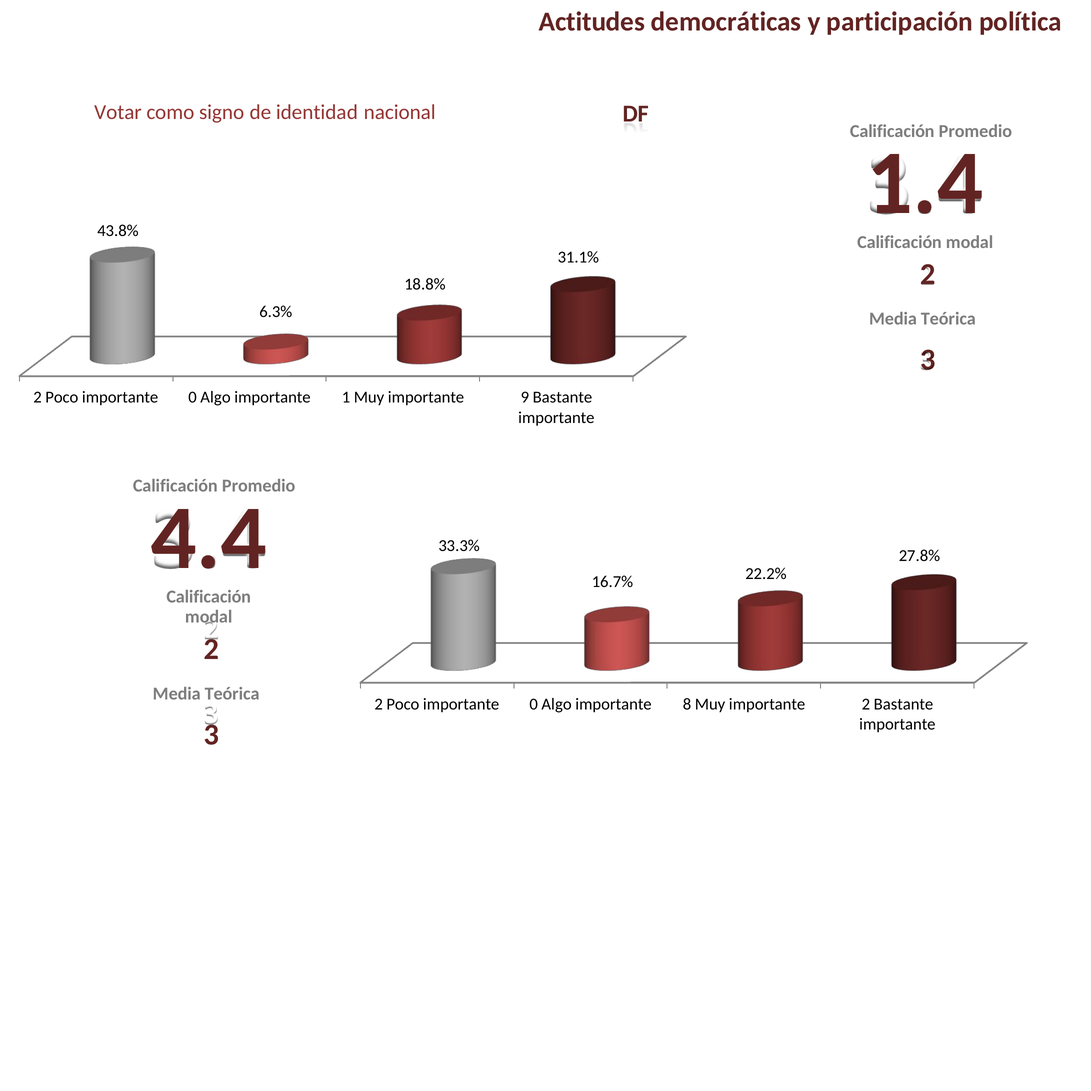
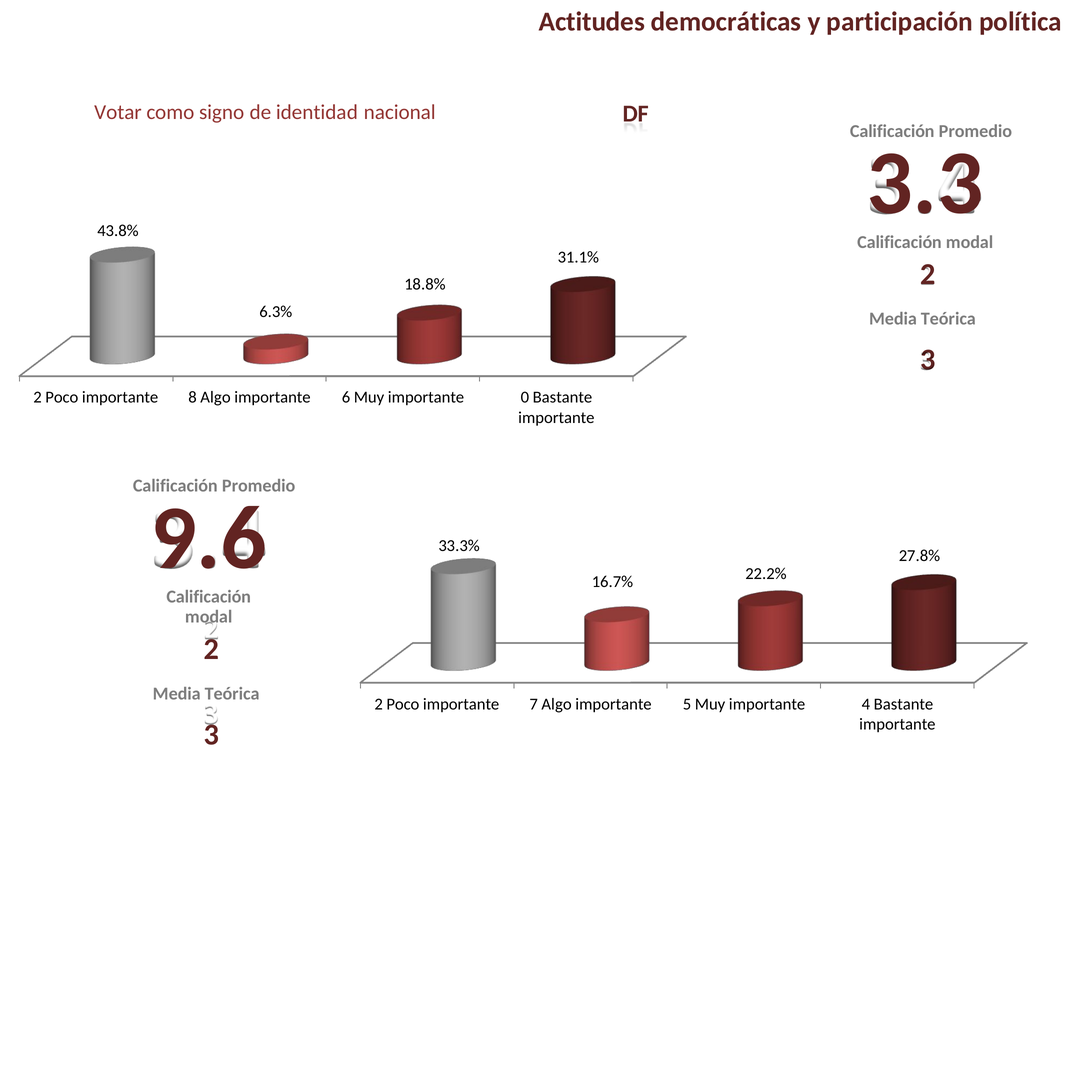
1.4: 1.4 -> 3.3
0 at (193, 397): 0 -> 8
1: 1 -> 6
9: 9 -> 0
4.4: 4.4 -> 9.6
0 at (534, 704): 0 -> 7
8: 8 -> 5
importante 2: 2 -> 4
